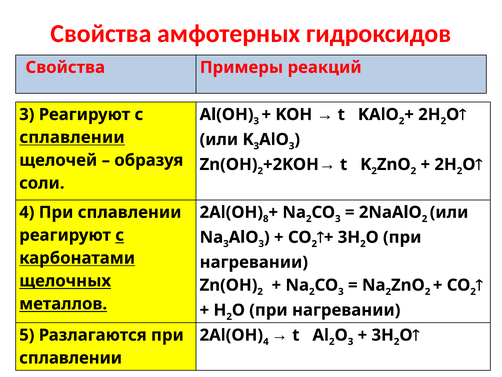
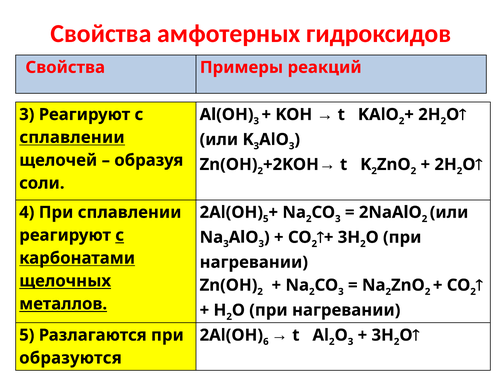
8 at (266, 219): 8 -> 5
4 at (266, 341): 4 -> 6
сплавлении at (71, 358): сплавлении -> образуются
